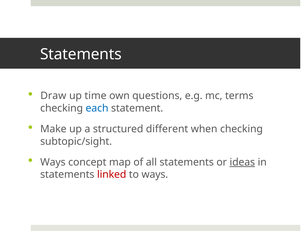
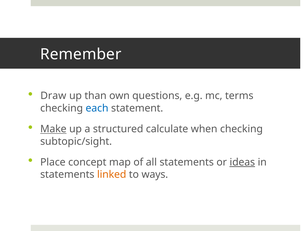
Statements at (81, 54): Statements -> Remember
time: time -> than
Make underline: none -> present
different: different -> calculate
Ways at (53, 162): Ways -> Place
linked colour: red -> orange
